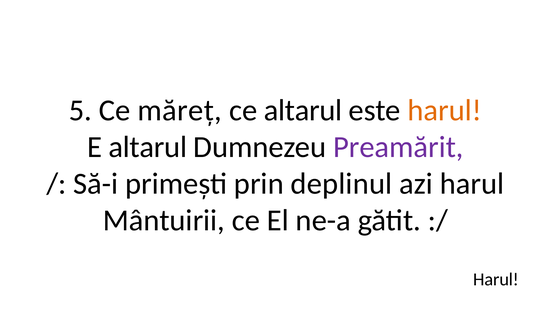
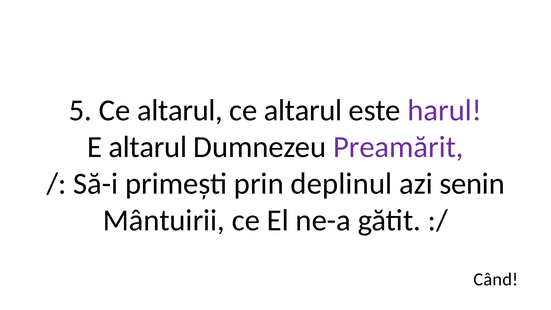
5 Ce măreț: măreț -> altarul
harul at (445, 110) colour: orange -> purple
azi harul: harul -> senin
Harul at (496, 279): Harul -> Când
